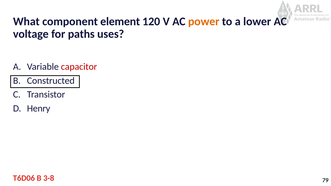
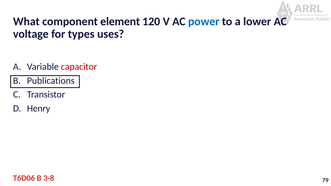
power colour: orange -> blue
paths: paths -> types
Constructed: Constructed -> Publications
